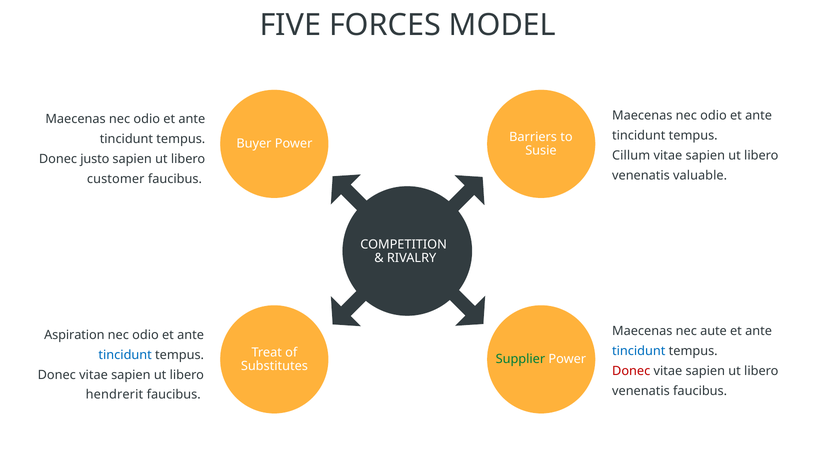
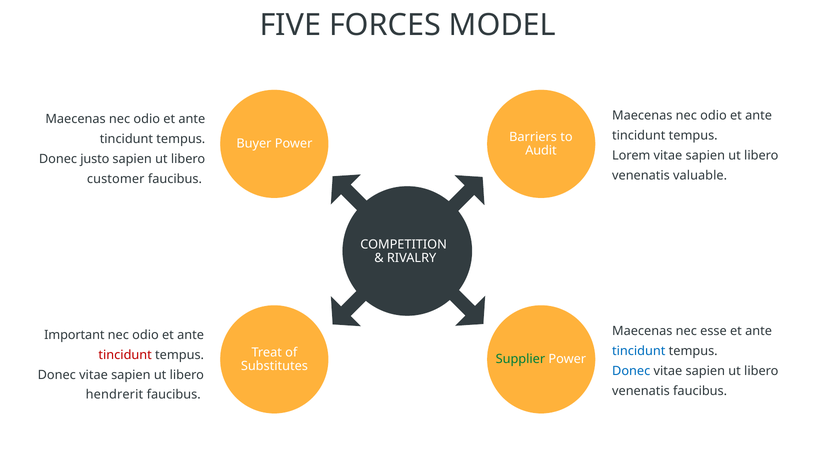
Susie: Susie -> Audit
Cillum: Cillum -> Lorem
aute: aute -> esse
Aspiration: Aspiration -> Important
tincidunt at (125, 355) colour: blue -> red
Donec at (631, 371) colour: red -> blue
